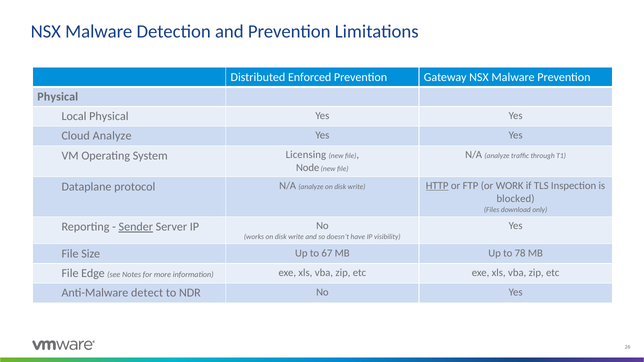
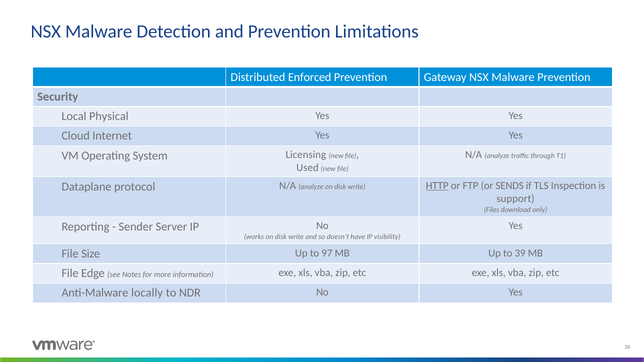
Physical at (58, 97): Physical -> Security
Cloud Analyze: Analyze -> Internet
Node: Node -> Used
WORK: WORK -> SENDS
blocked: blocked -> support
Sender underline: present -> none
67: 67 -> 97
78: 78 -> 39
detect: detect -> locally
